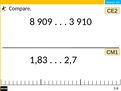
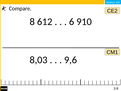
909: 909 -> 612
3: 3 -> 6
1,83: 1,83 -> 8,03
2,7: 2,7 -> 9,6
